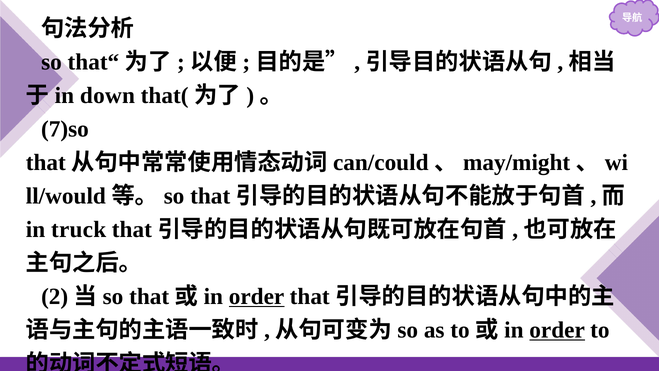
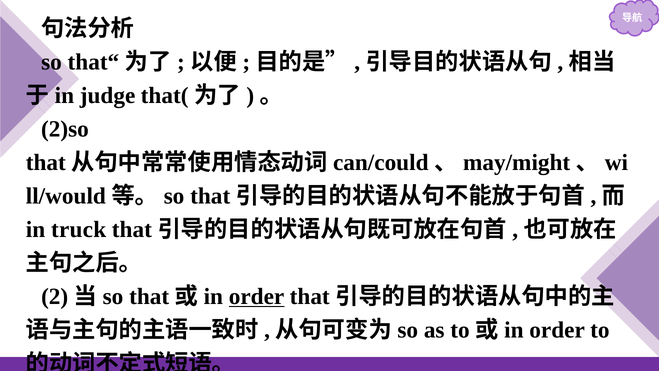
down: down -> judge
7)so: 7)so -> 2)so
order at (557, 330) underline: present -> none
